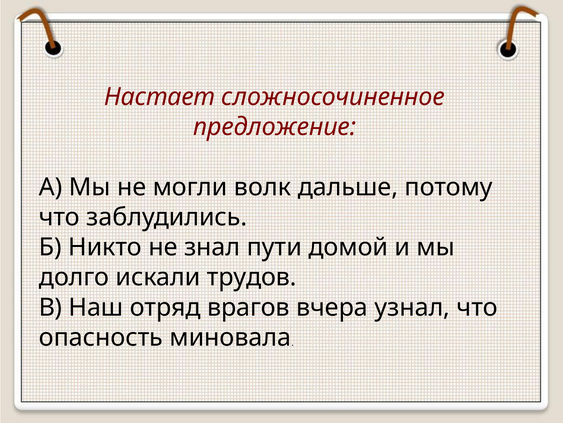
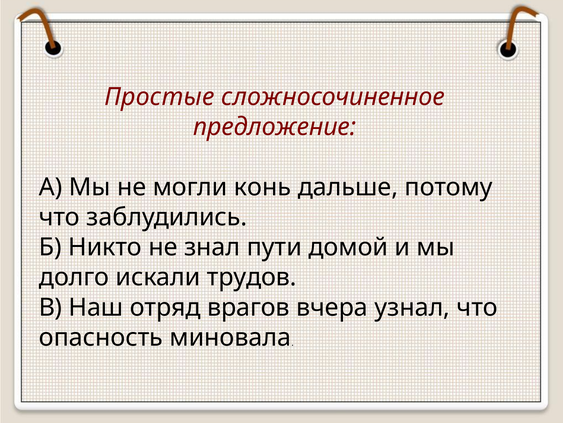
Настает: Настает -> Простые
волк: волк -> конь
